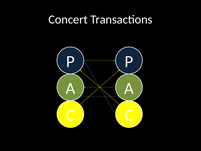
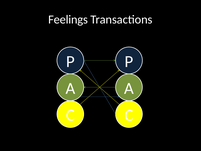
Concert: Concert -> Feelings
